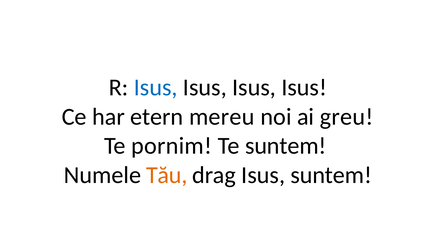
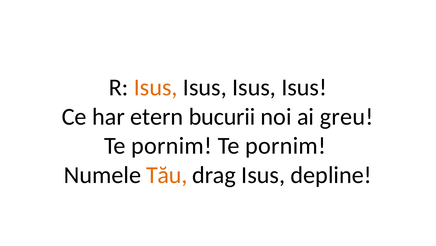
Isus at (156, 87) colour: blue -> orange
mereu: mereu -> bucurii
suntem at (286, 145): suntem -> pornim
Isus suntem: suntem -> depline
